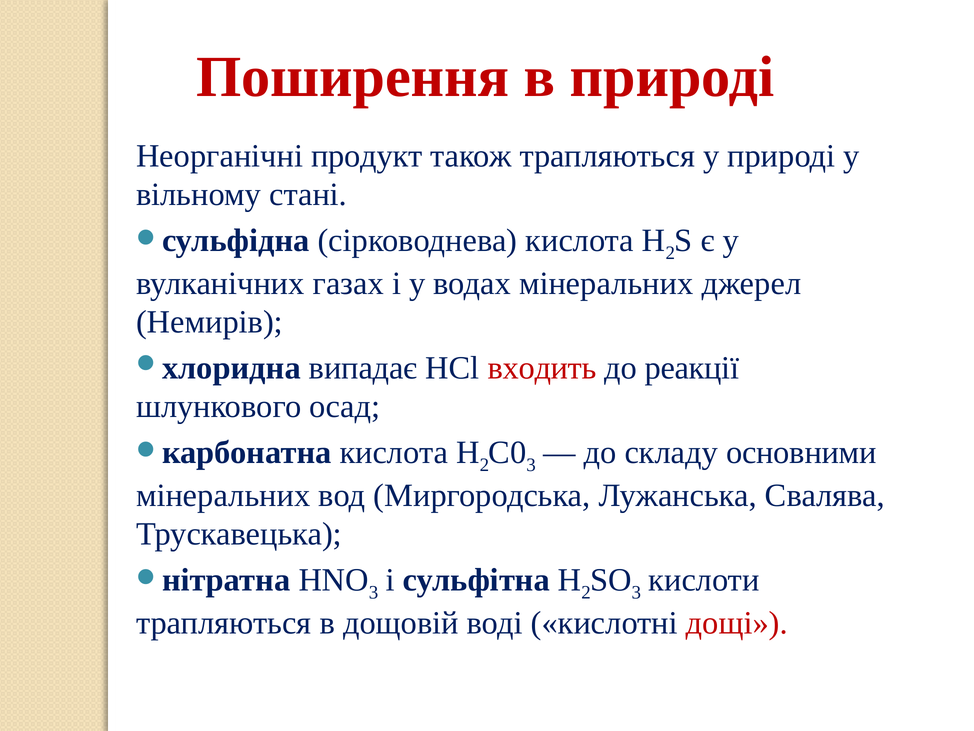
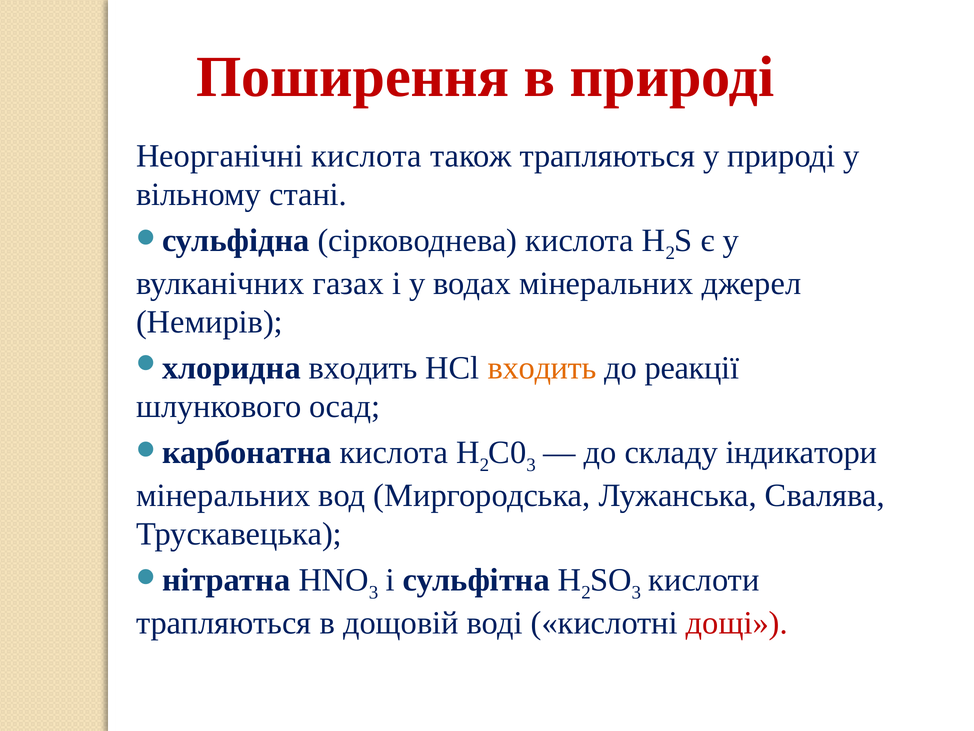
Неорганічні продукт: продукт -> кислота
випадає at (363, 368): випадає -> входить
входить at (542, 368) colour: red -> orange
основними: основними -> індикатори
